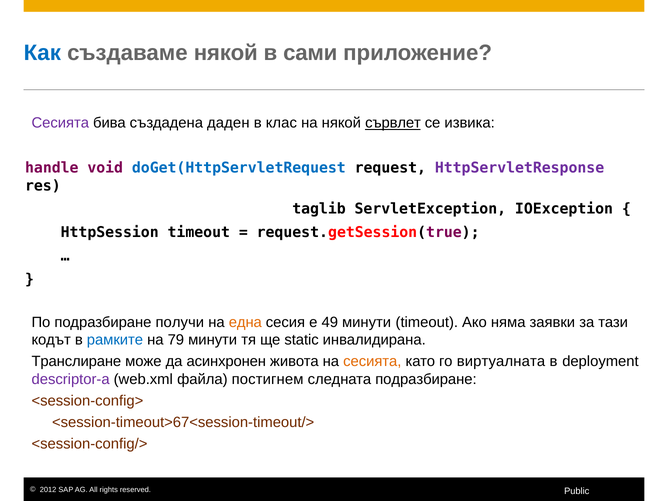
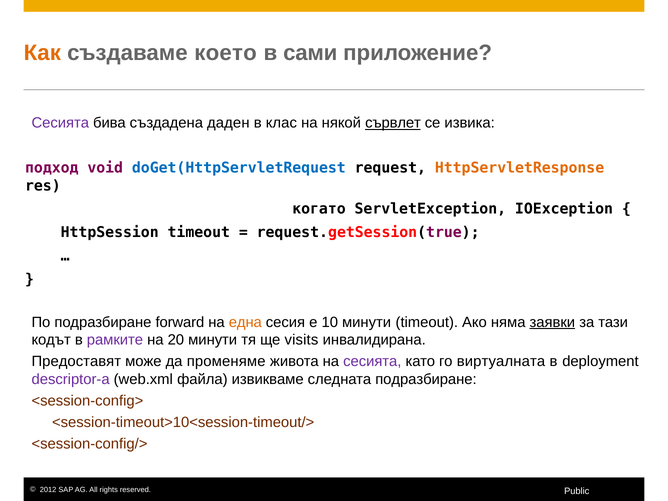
Как colour: blue -> orange
създаваме някой: някой -> което
handle: handle -> подход
HttpServletResponse colour: purple -> orange
taglib: taglib -> когато
получи: получи -> forward
49: 49 -> 10
заявки underline: none -> present
рамките colour: blue -> purple
79: 79 -> 20
static: static -> visits
Транслиране: Транслиране -> Предоставят
асинхронен: асинхронен -> променяме
сесията at (372, 362) colour: orange -> purple
постигнем: постигнем -> извикваме
<session-timeout>67<session-timeout/>: <session-timeout>67<session-timeout/> -> <session-timeout>10<session-timeout/>
